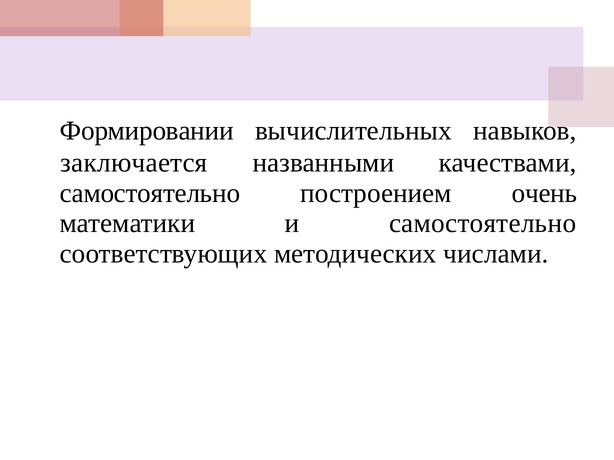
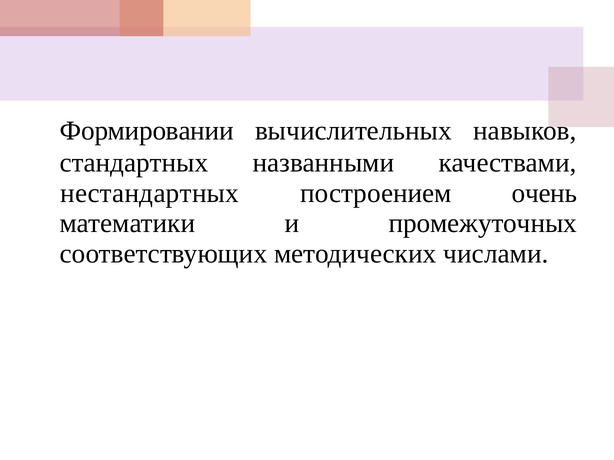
заключается: заключается -> стандартных
самостоятельно at (150, 193): самостоятельно -> нестандартных
и самостоятельно: самостоятельно -> промежуточных
